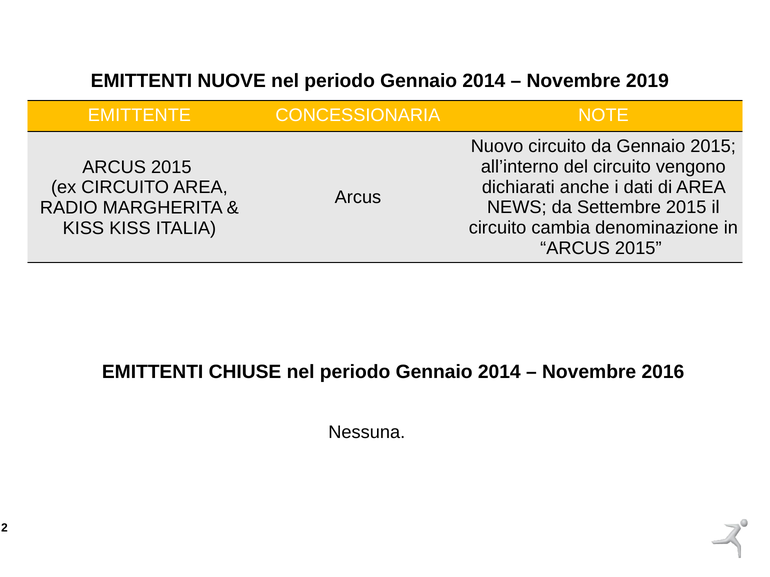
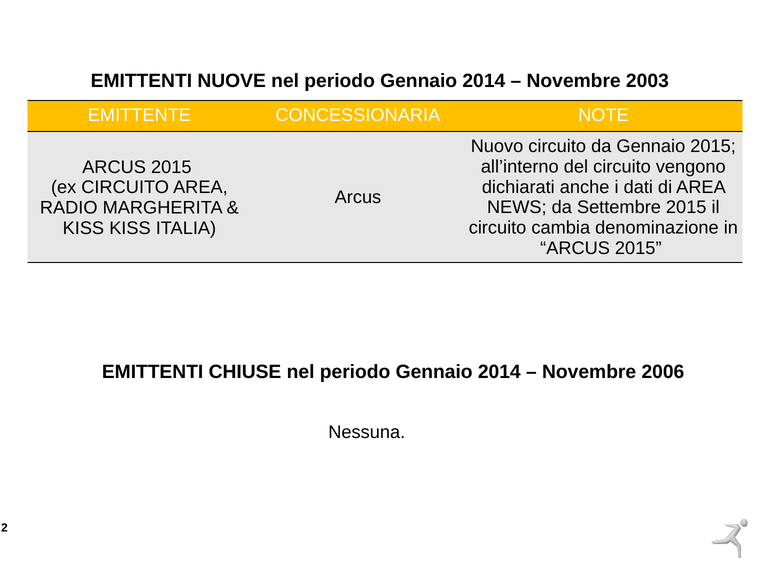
2019: 2019 -> 2003
2016: 2016 -> 2006
